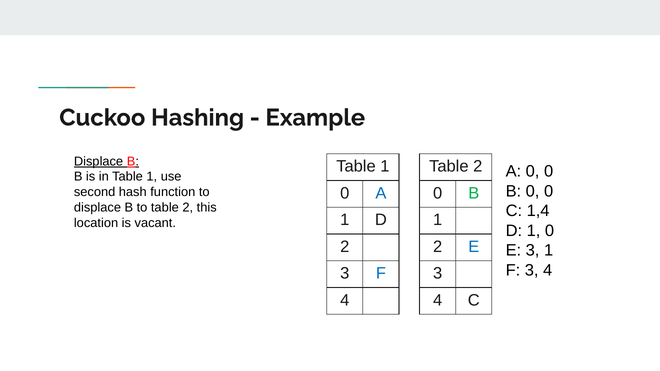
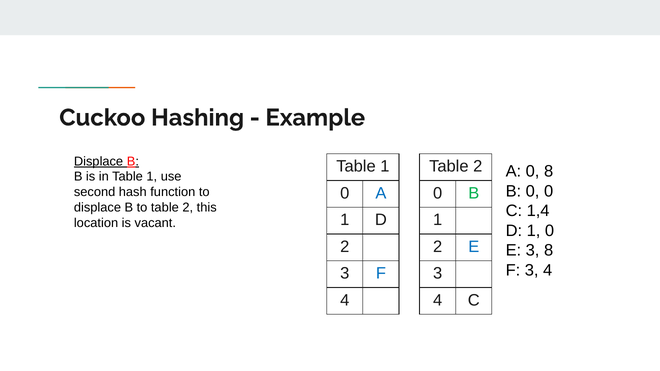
A 0 0: 0 -> 8
3 1: 1 -> 8
